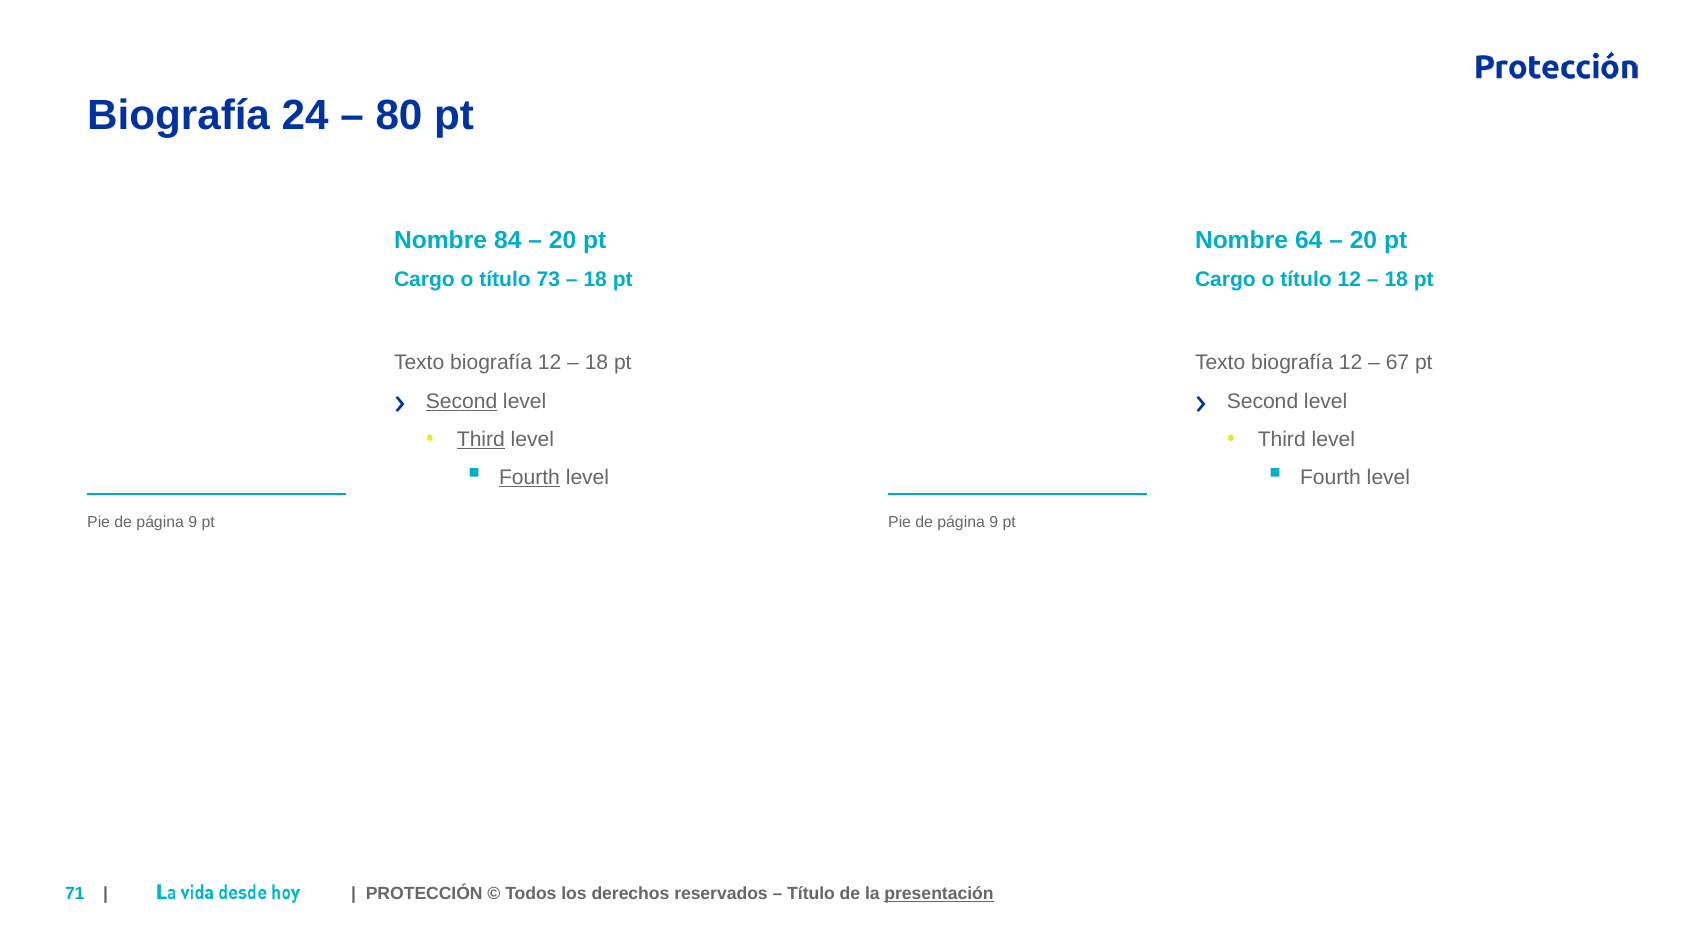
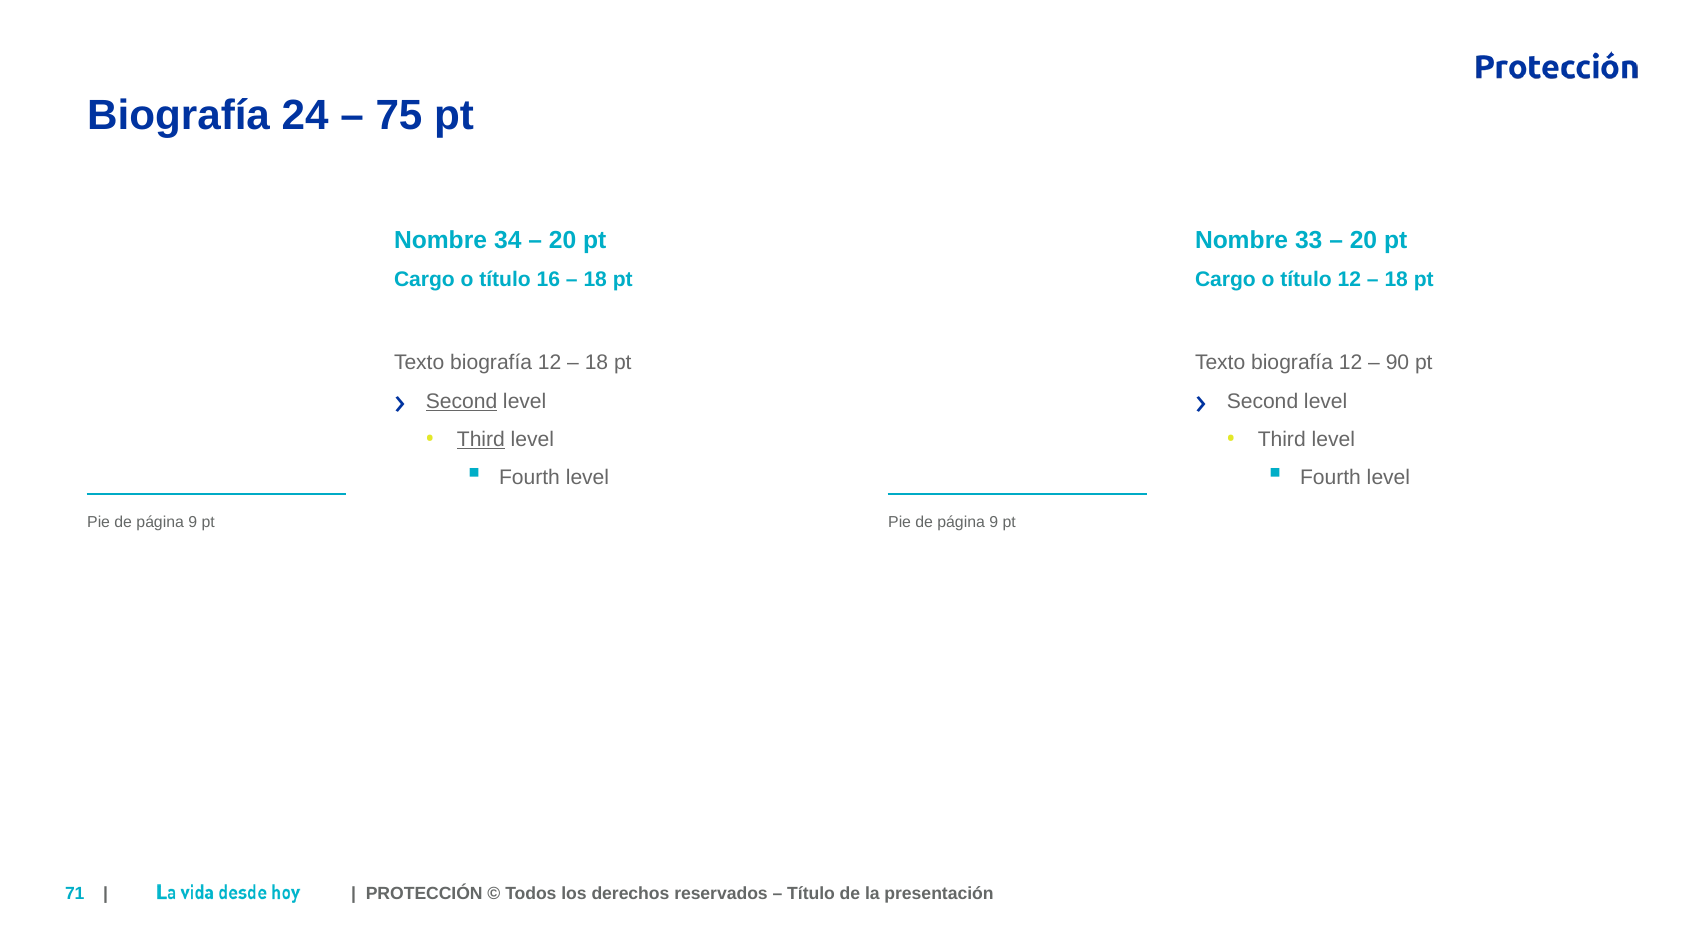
80: 80 -> 75
84: 84 -> 34
64: 64 -> 33
73: 73 -> 16
67: 67 -> 90
Fourth at (530, 477) underline: present -> none
presentación underline: present -> none
